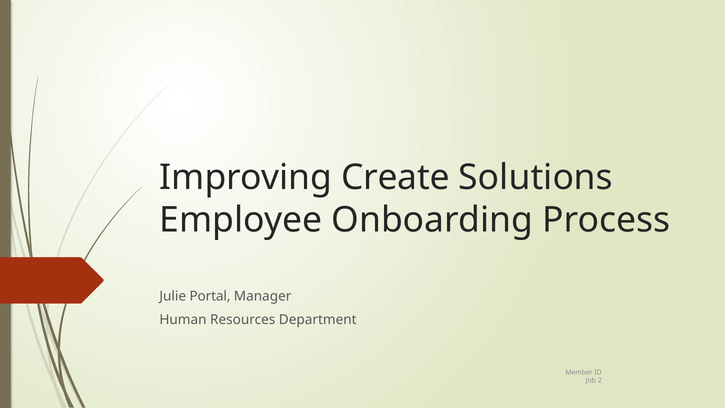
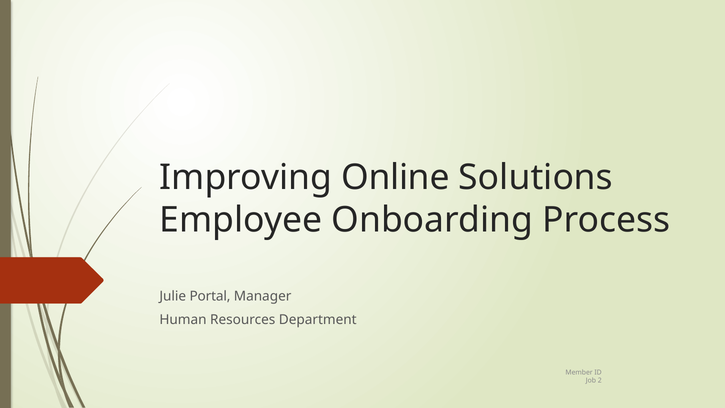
Create: Create -> Online
